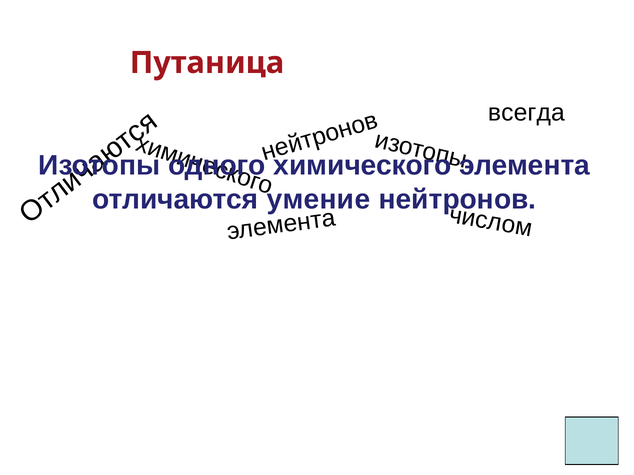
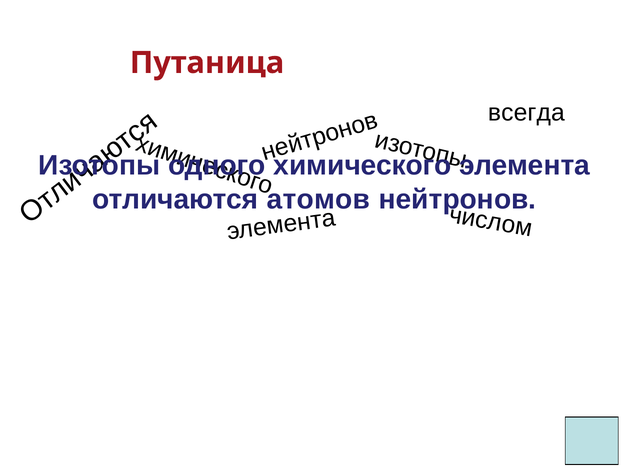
умение: умение -> атомов
